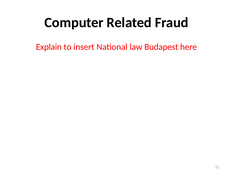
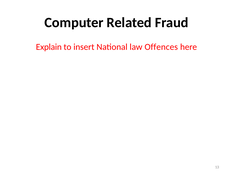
Budapest: Budapest -> Offences
